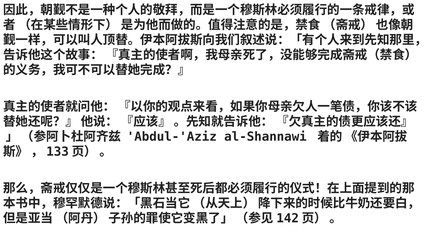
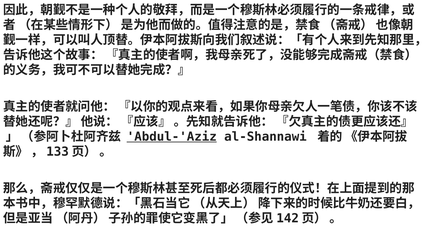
Abdul-'Aziz underline: none -> present
